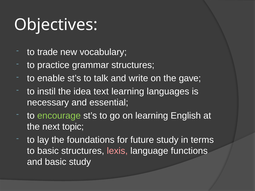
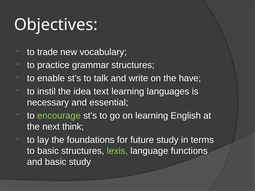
gave: gave -> have
topic: topic -> think
lexis colour: pink -> light green
